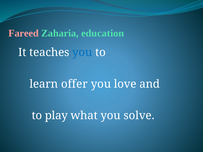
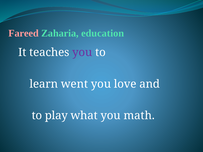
you at (82, 53) colour: blue -> purple
offer: offer -> went
solve: solve -> math
